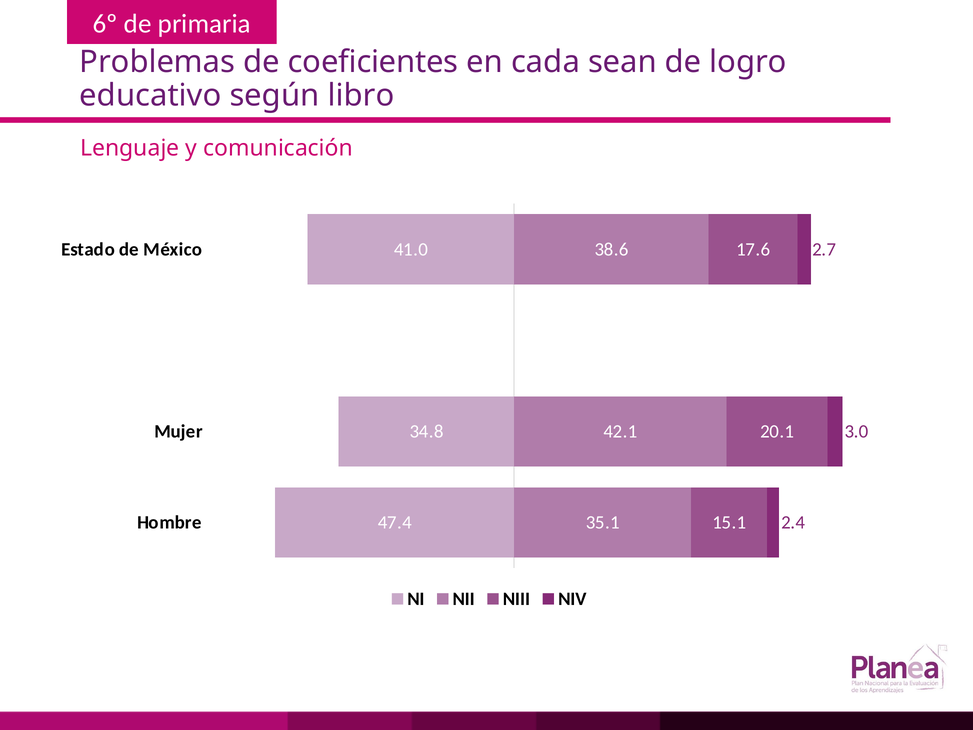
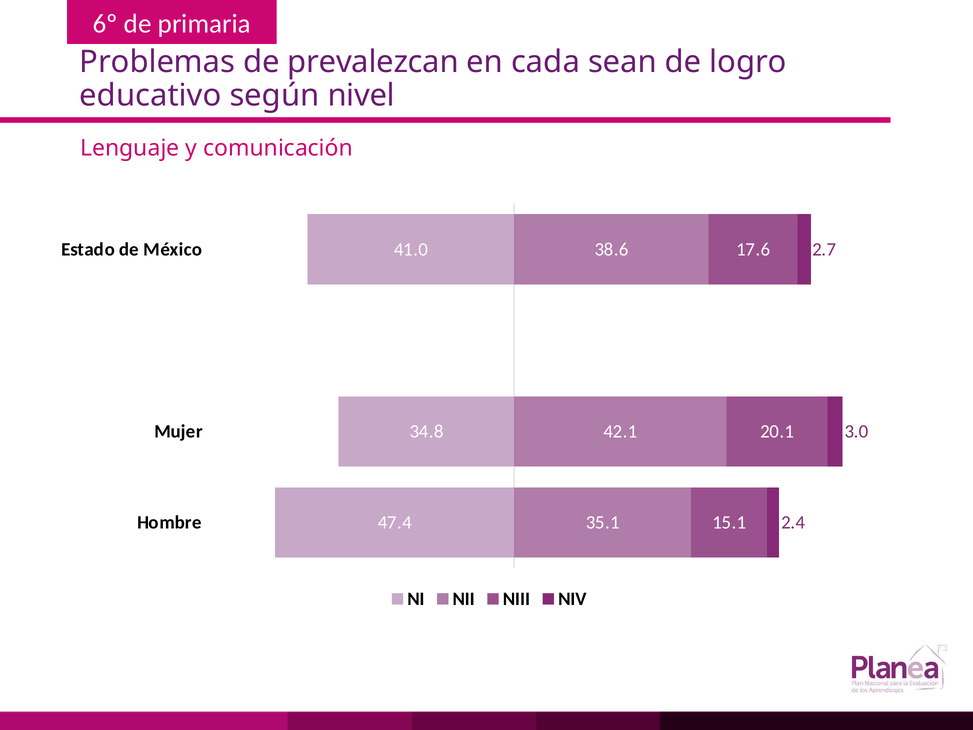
coeficientes: coeficientes -> prevalezcan
libro: libro -> nivel
